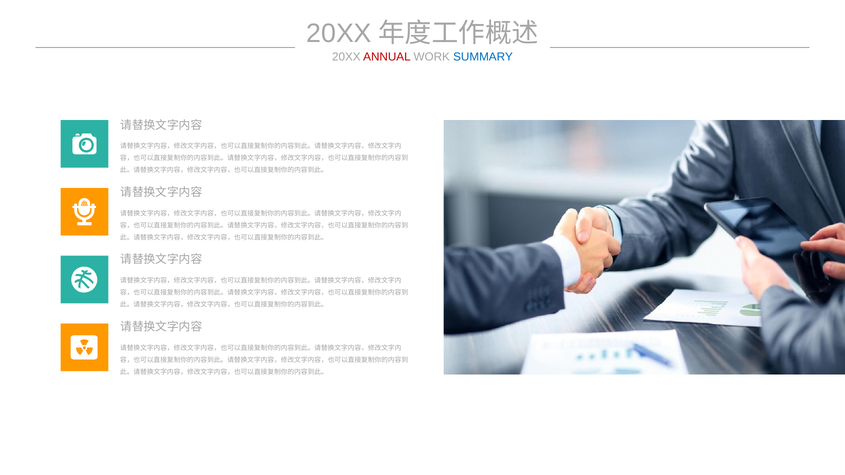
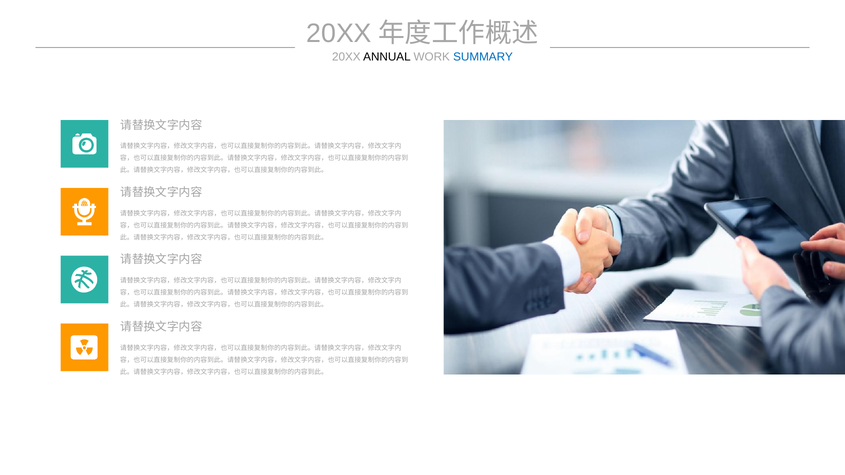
ANNUAL colour: red -> black
